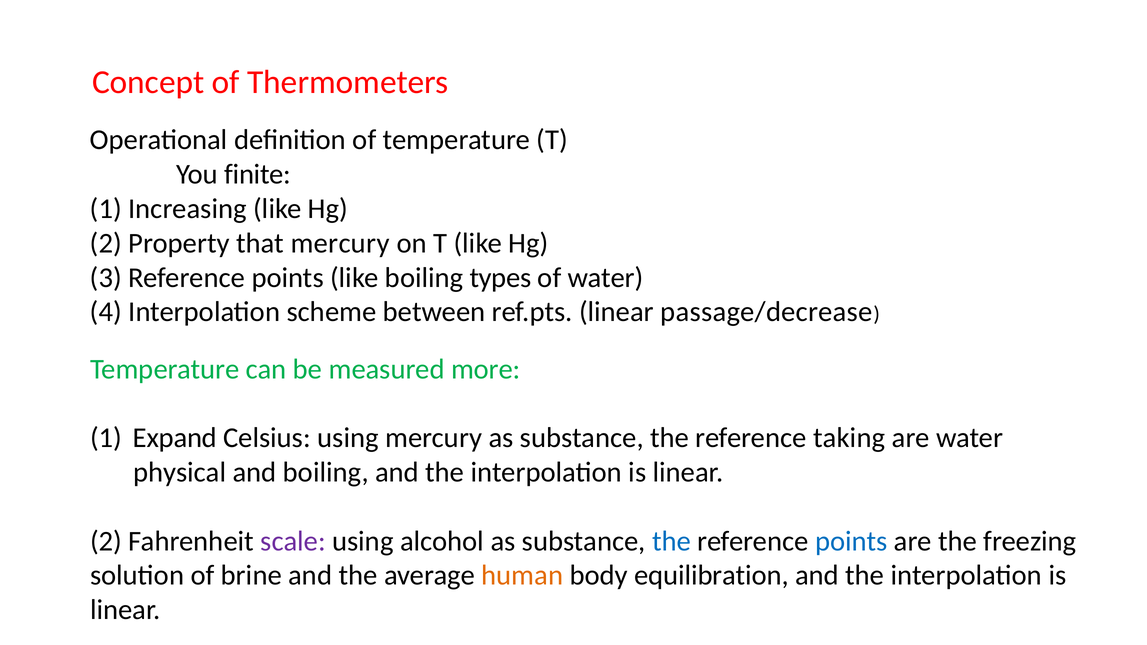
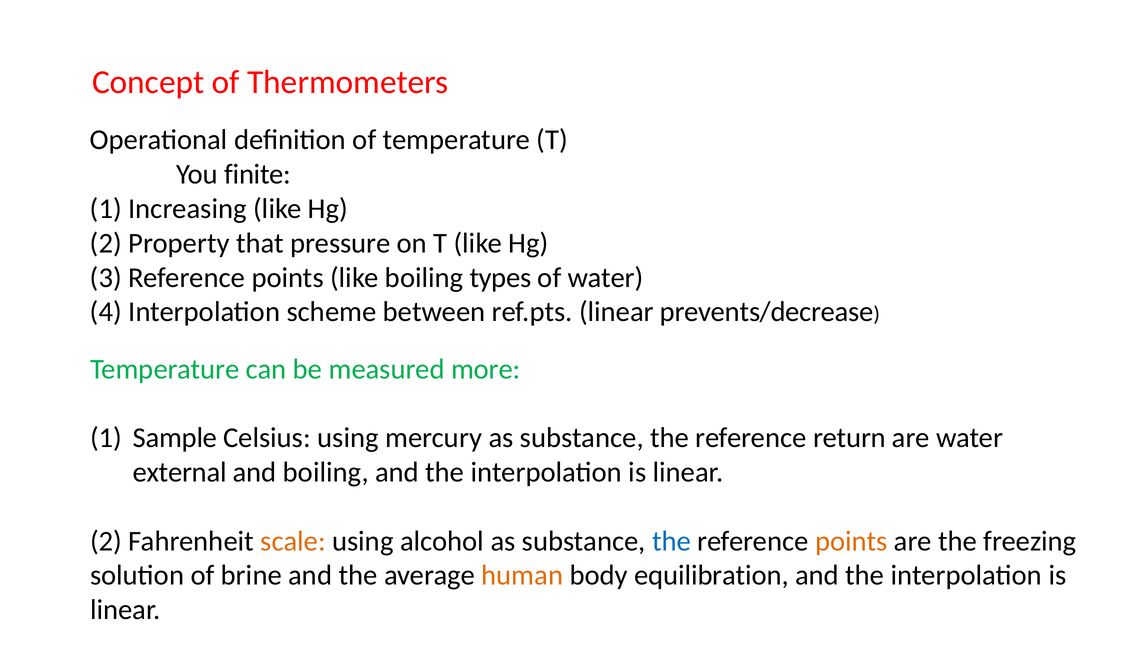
that mercury: mercury -> pressure
passage/decrease: passage/decrease -> prevents/decrease
Expand: Expand -> Sample
taking: taking -> return
physical: physical -> external
scale colour: purple -> orange
points at (851, 541) colour: blue -> orange
